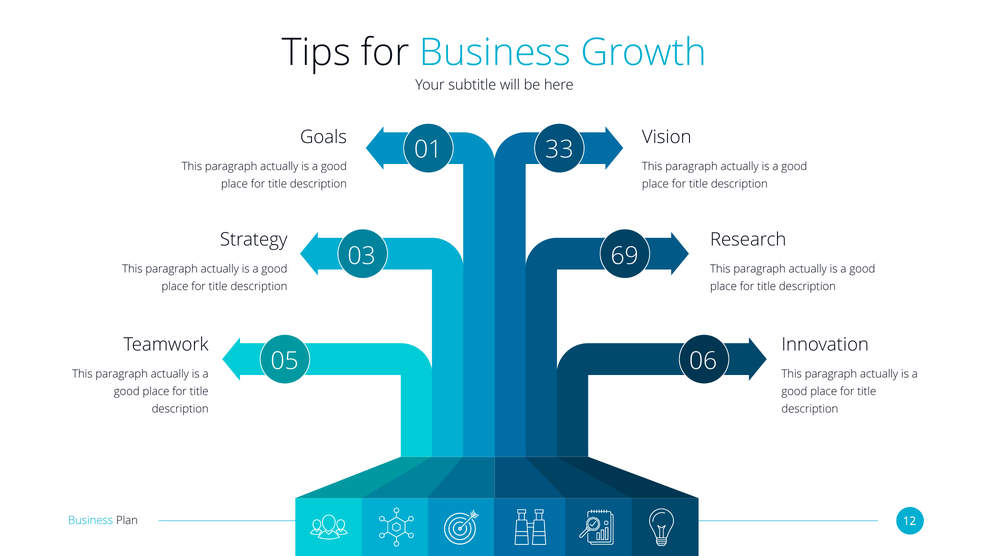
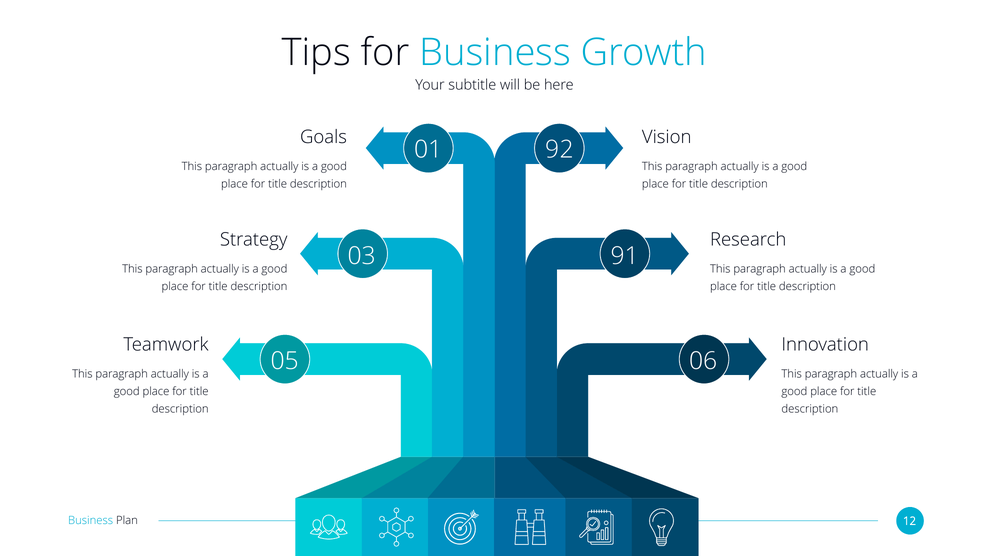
33: 33 -> 92
69: 69 -> 91
